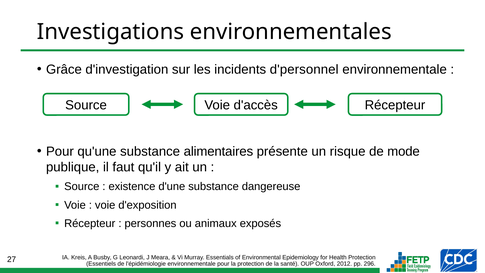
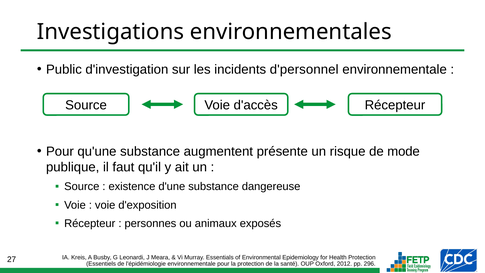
Grâce: Grâce -> Public
alimentaires: alimentaires -> augmentent
